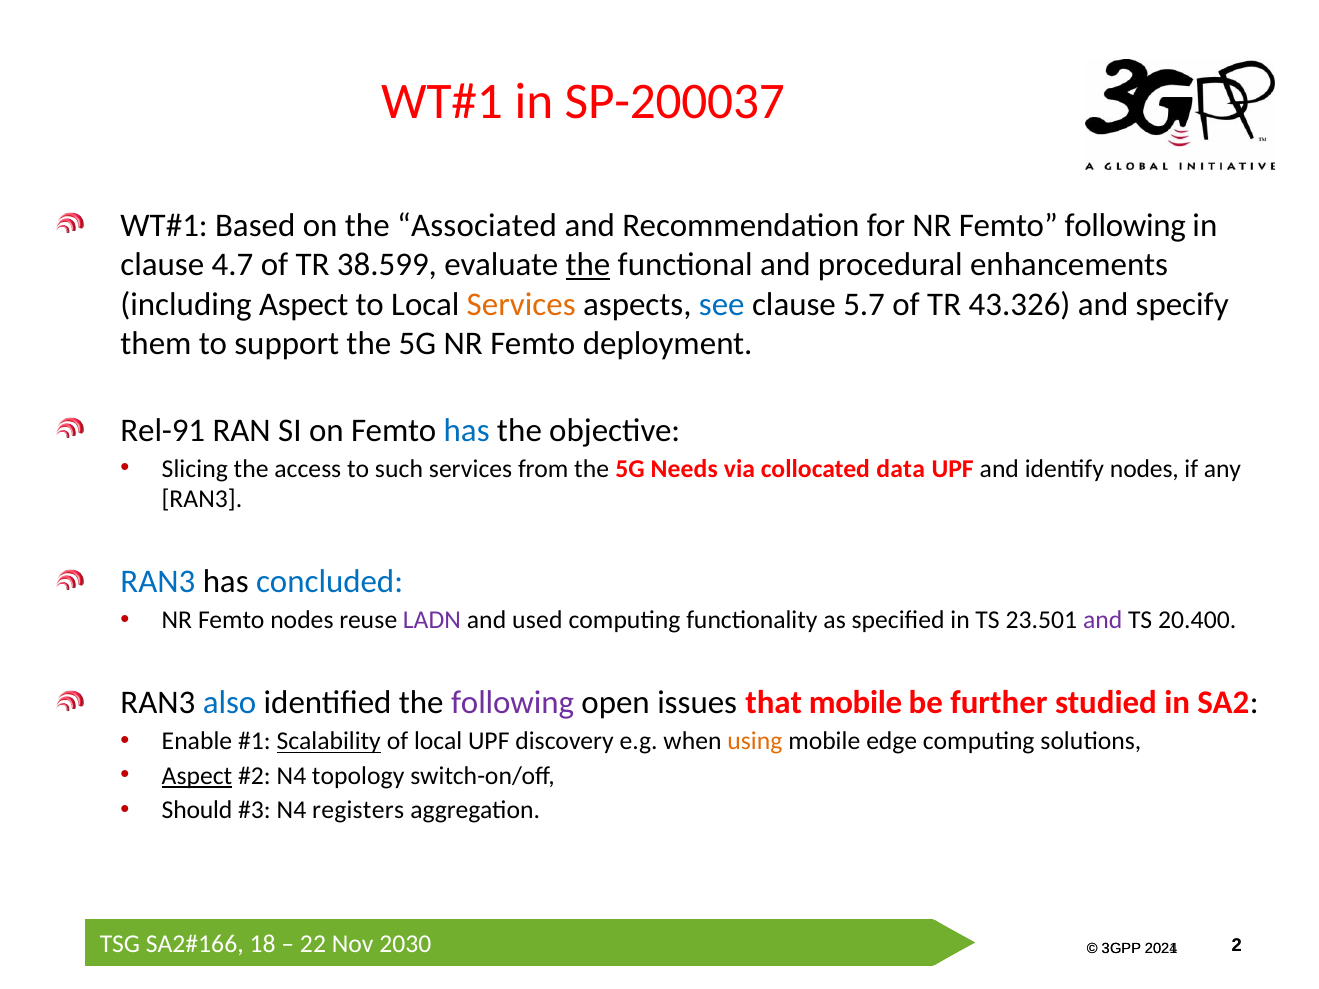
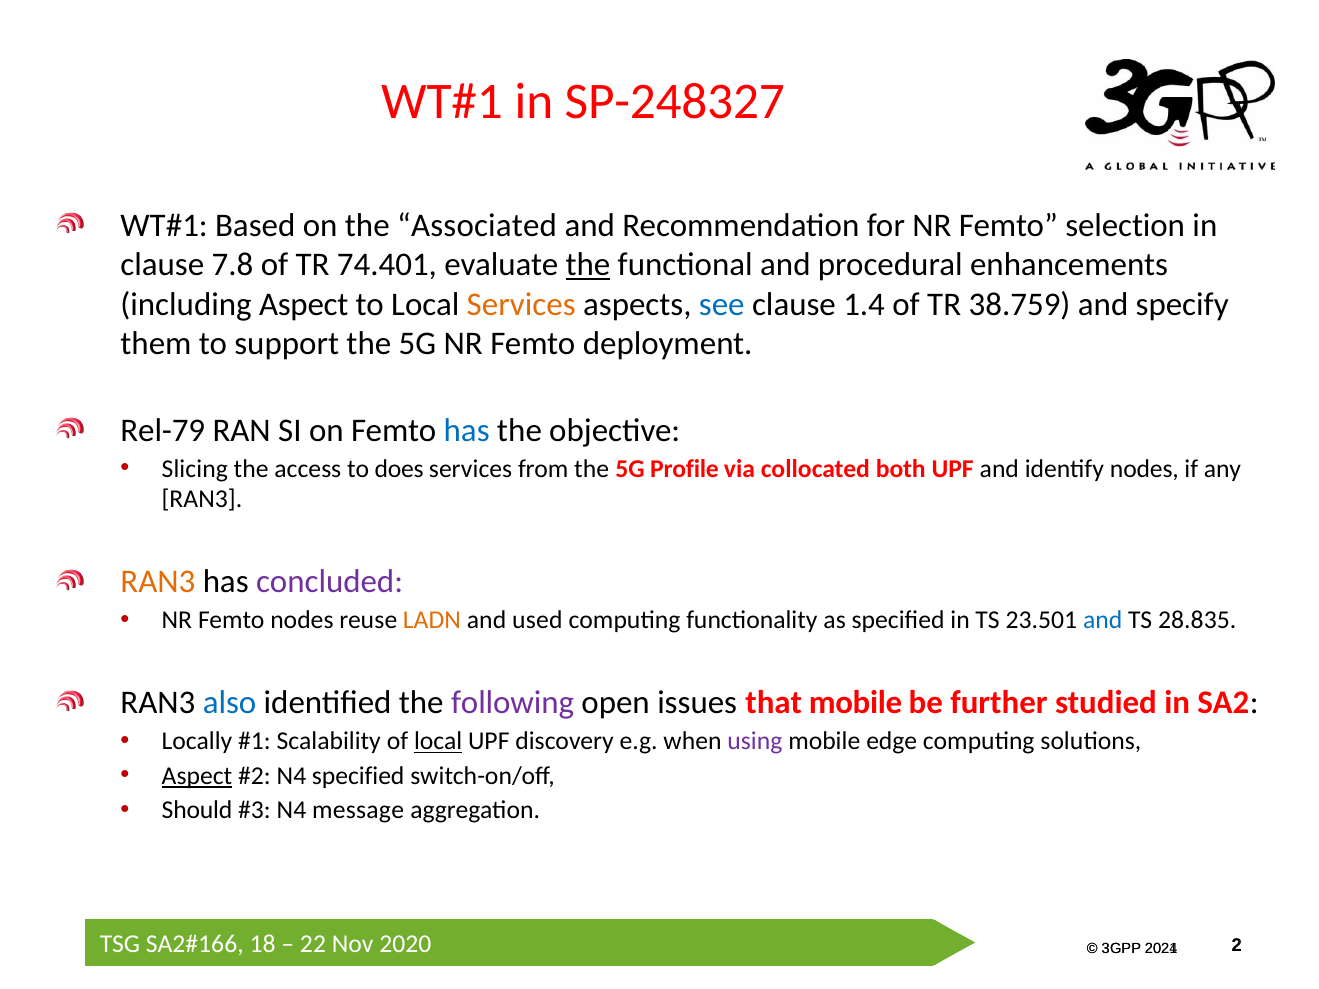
SP-200037: SP-200037 -> SP-248327
Femto following: following -> selection
4.7: 4.7 -> 7.8
38.599: 38.599 -> 74.401
5.7: 5.7 -> 1.4
43.326: 43.326 -> 38.759
Rel-91: Rel-91 -> Rel-79
such: such -> does
Needs: Needs -> Profile
data: data -> both
RAN3 at (158, 582) colour: blue -> orange
concluded colour: blue -> purple
LADN colour: purple -> orange
and at (1103, 621) colour: purple -> blue
20.400: 20.400 -> 28.835
Enable: Enable -> Locally
Scalability underline: present -> none
local at (438, 742) underline: none -> present
using colour: orange -> purple
N4 topology: topology -> specified
registers: registers -> message
2030: 2030 -> 2020
